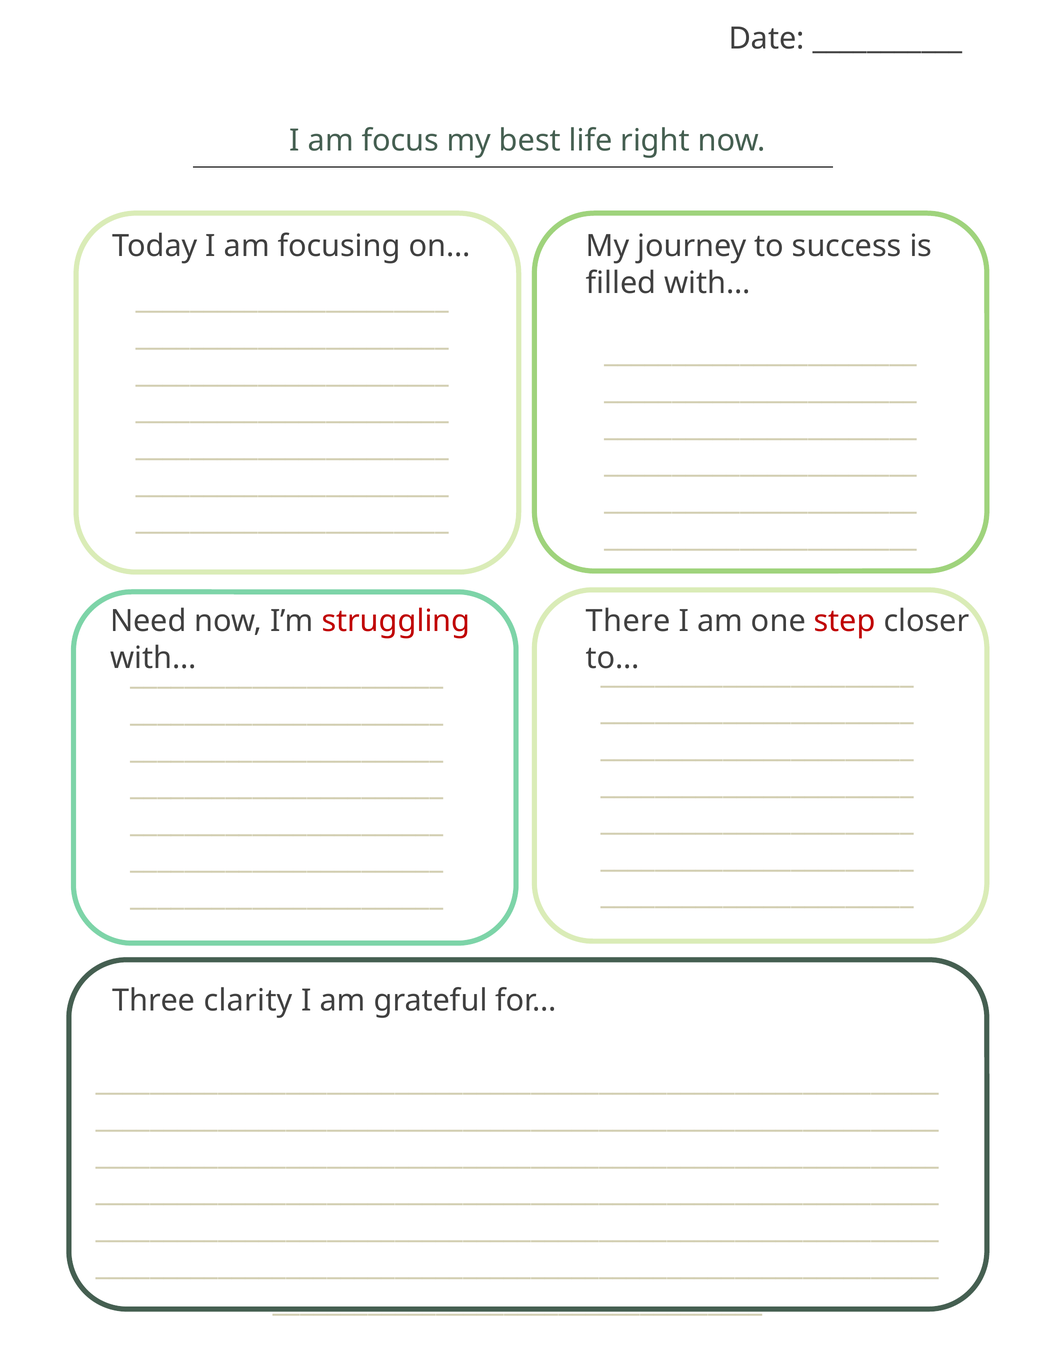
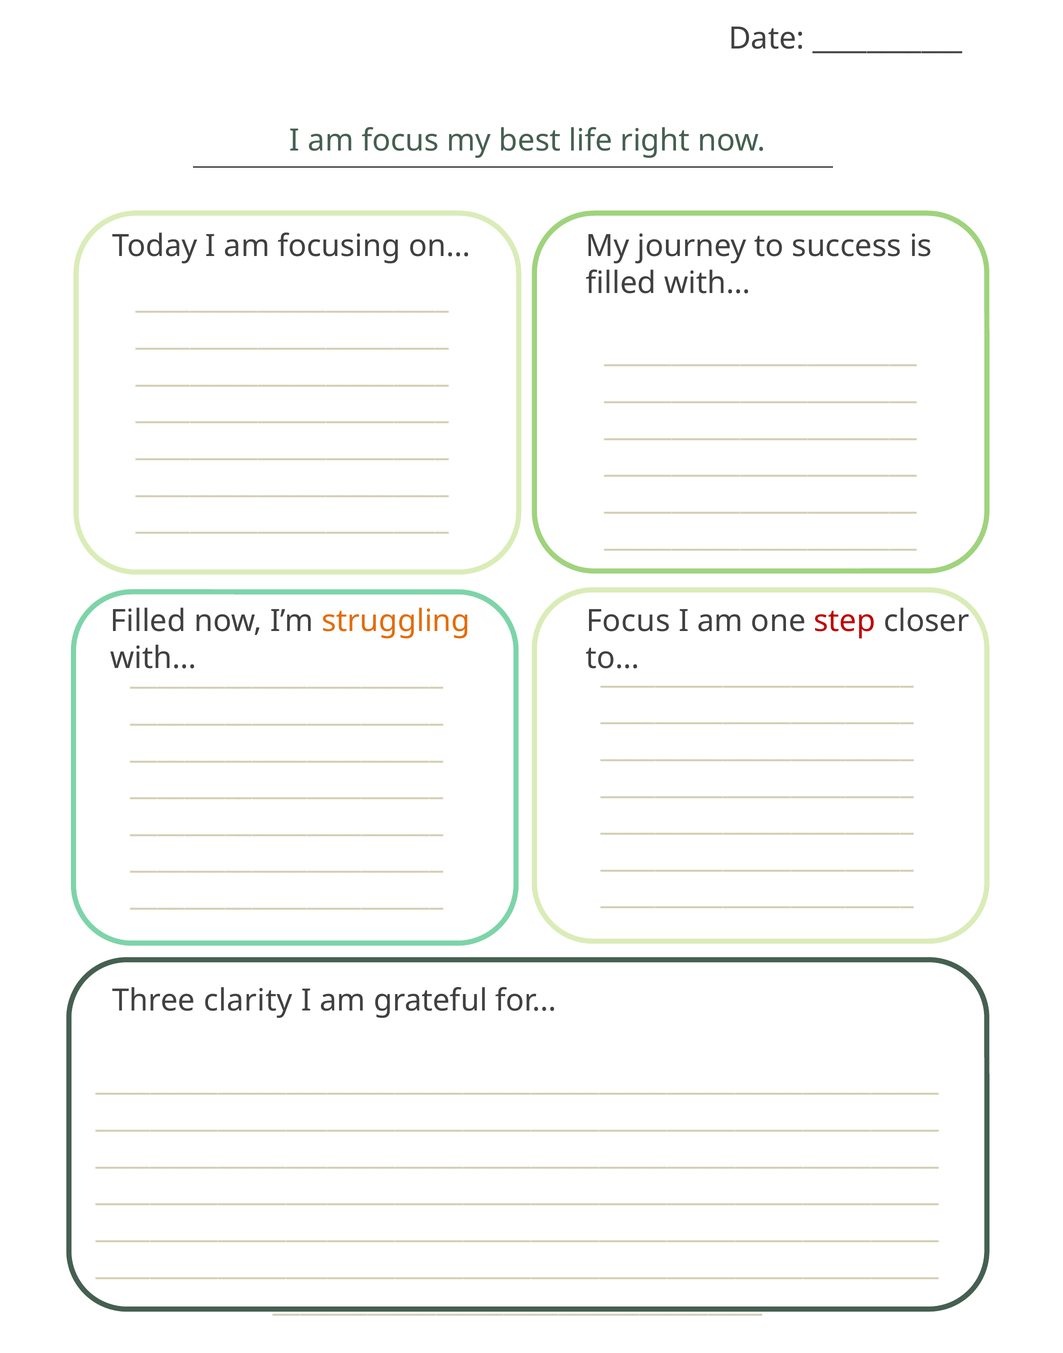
Need at (148, 621): Need -> Filled
struggling colour: red -> orange
There at (628, 621): There -> Focus
